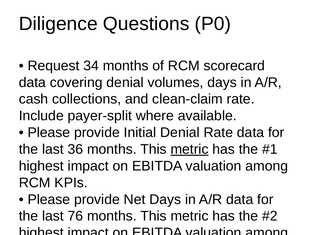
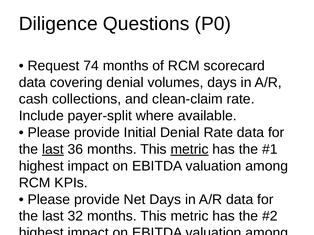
34: 34 -> 74
last at (53, 150) underline: none -> present
76: 76 -> 32
